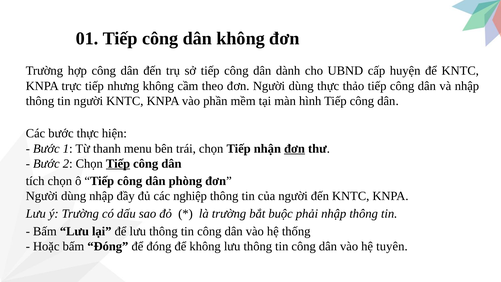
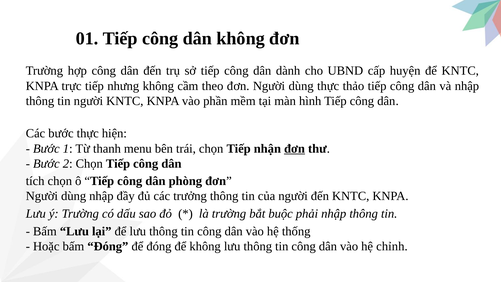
Tiếp at (118, 163) underline: present -> none
nghiệp: nghiệp -> trưởng
tuyên: tuyên -> chỉnh
